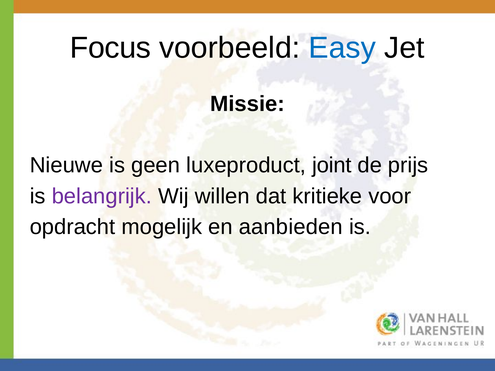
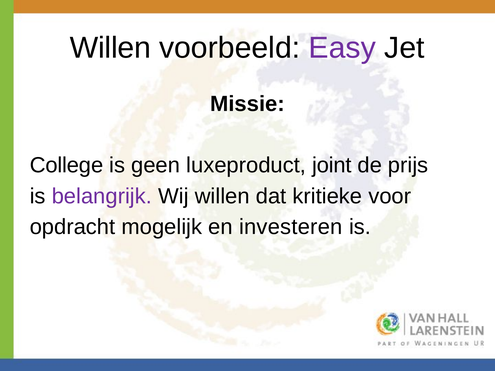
Focus at (110, 48): Focus -> Willen
Easy colour: blue -> purple
Nieuwe: Nieuwe -> College
aanbieden: aanbieden -> investeren
